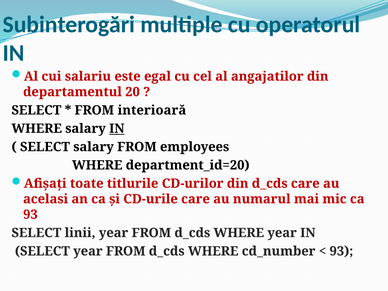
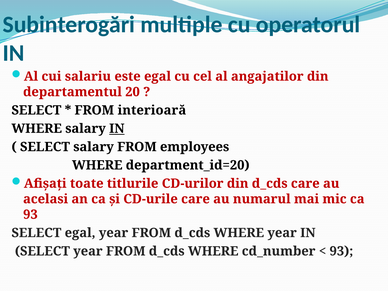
SELECT linii: linii -> egal
